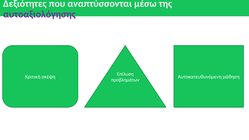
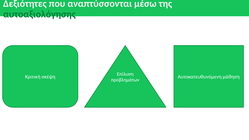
αυτοαξιολόγησης colour: purple -> green
